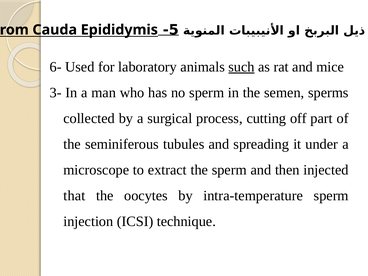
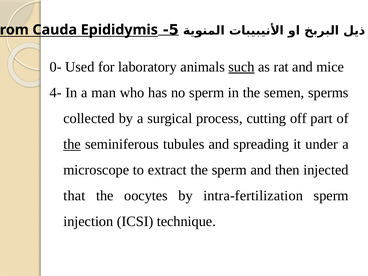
6-: 6- -> 0-
3-: 3- -> 4-
the at (72, 144) underline: none -> present
intra-temperature: intra-temperature -> intra-fertilization
